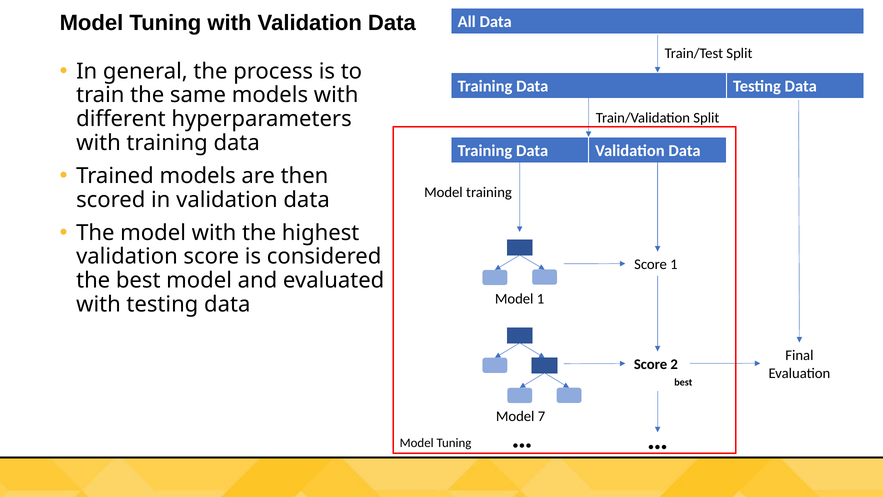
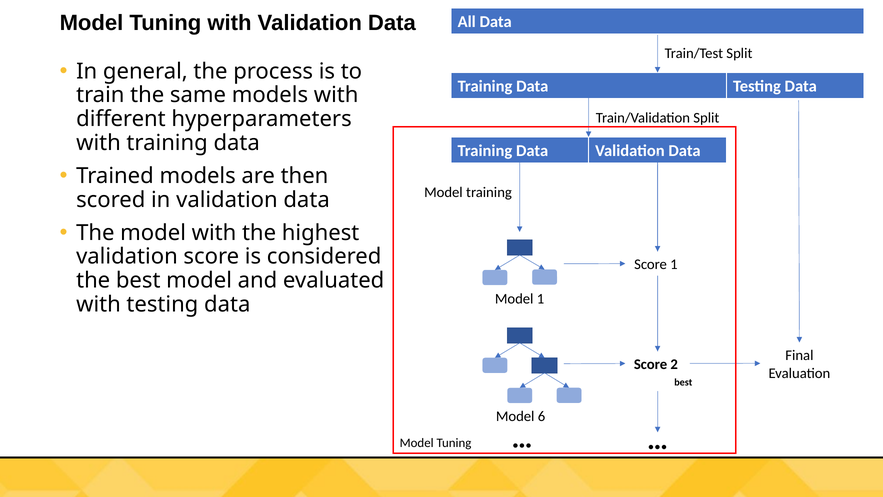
7: 7 -> 6
